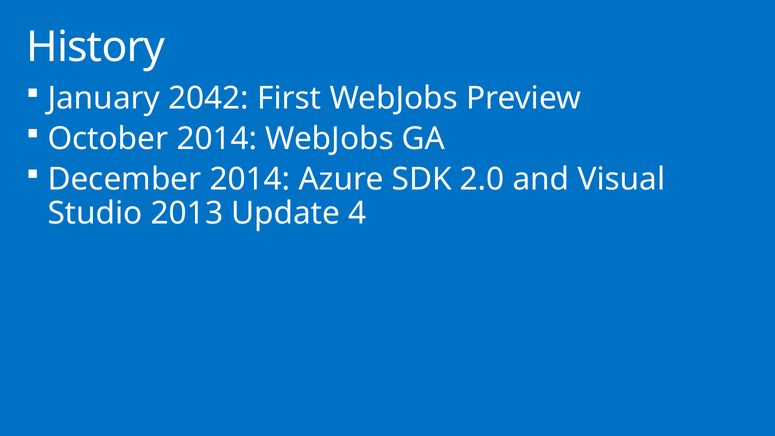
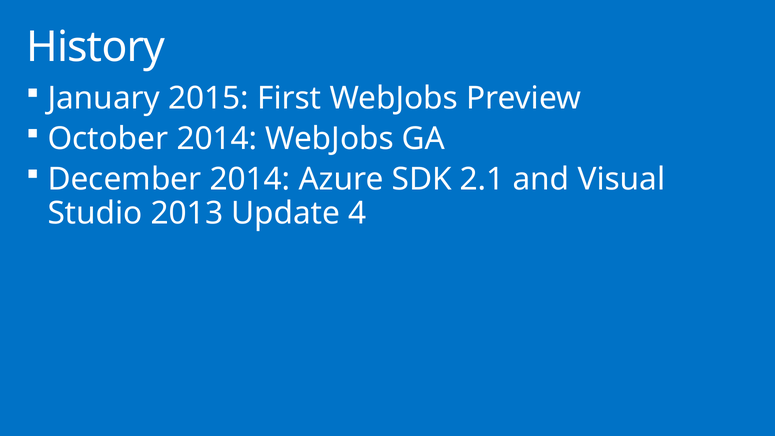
2042: 2042 -> 2015
2.0: 2.0 -> 2.1
